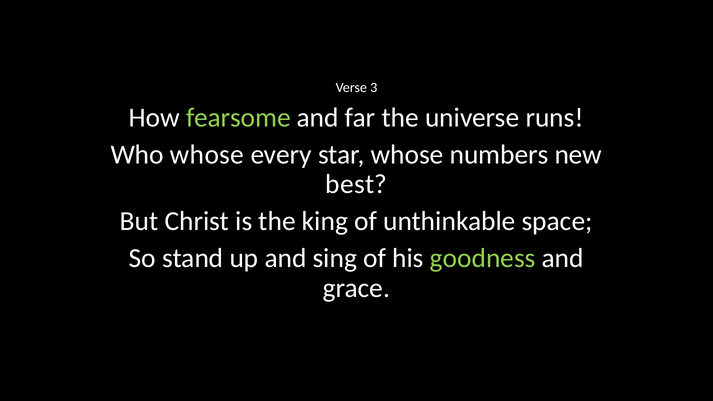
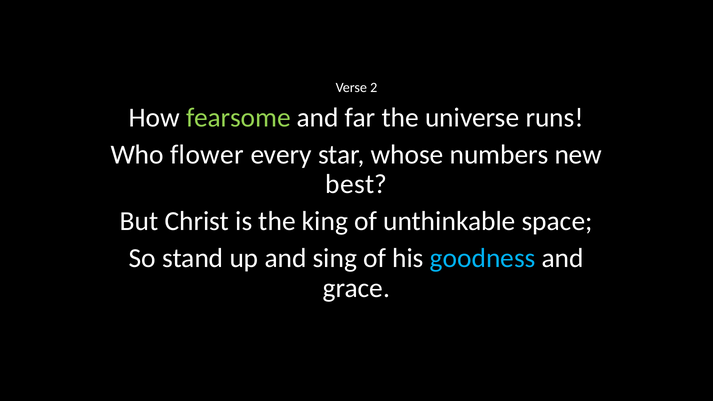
3: 3 -> 2
Who whose: whose -> flower
goodness colour: light green -> light blue
